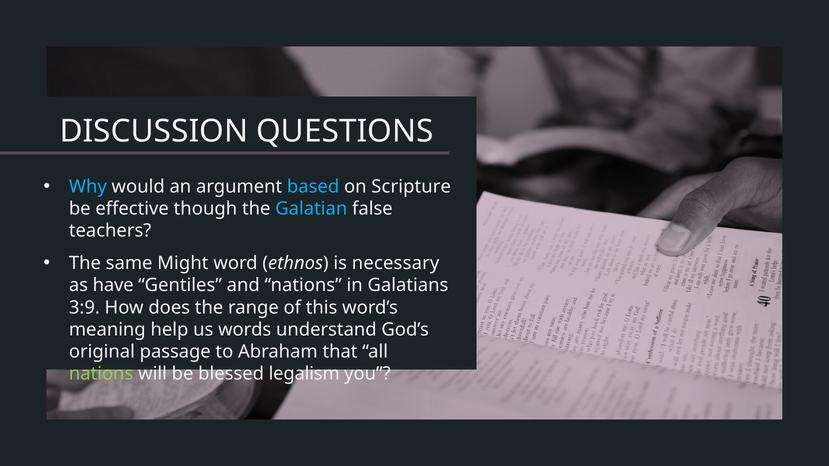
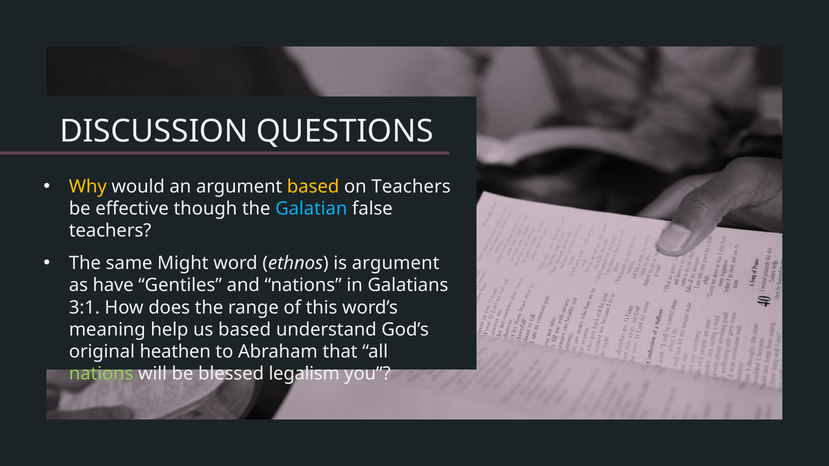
Why colour: light blue -> yellow
based at (313, 187) colour: light blue -> yellow
on Scripture: Scripture -> Teachers
is necessary: necessary -> argument
3:9: 3:9 -> 3:1
us words: words -> based
passage: passage -> heathen
